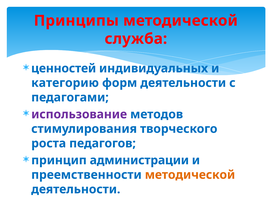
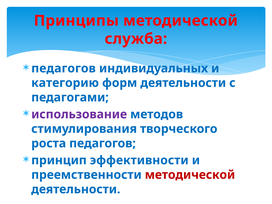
ценностей at (64, 68): ценностей -> педагогов
администрации: администрации -> эффективности
методической at (190, 175) colour: orange -> red
